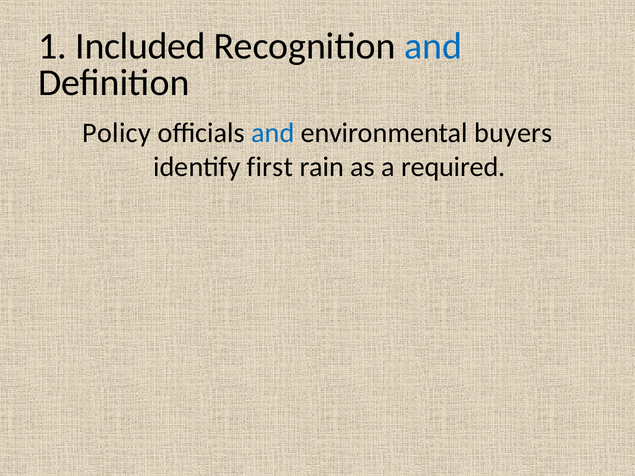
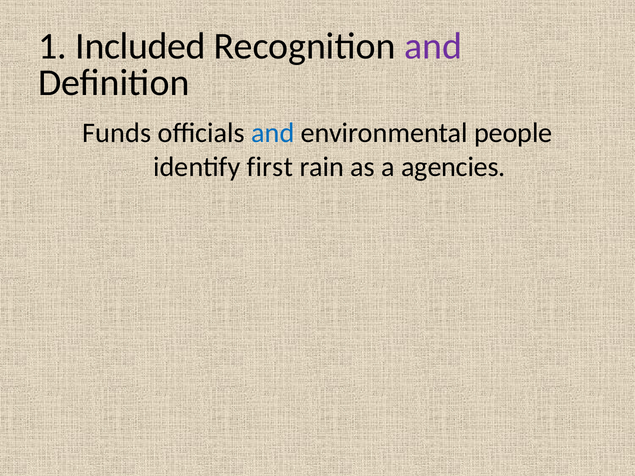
and at (433, 46) colour: blue -> purple
Policy: Policy -> Funds
buyers: buyers -> people
required: required -> agencies
